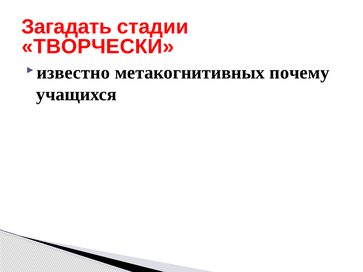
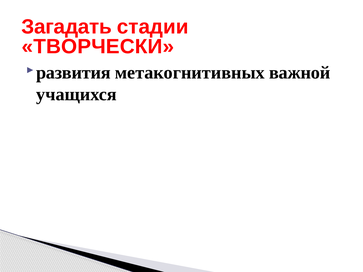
известно: известно -> развития
почему: почему -> важной
